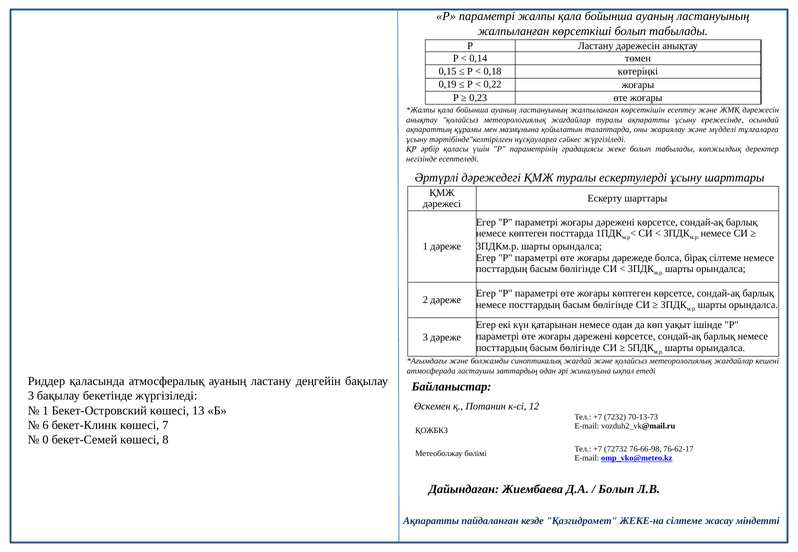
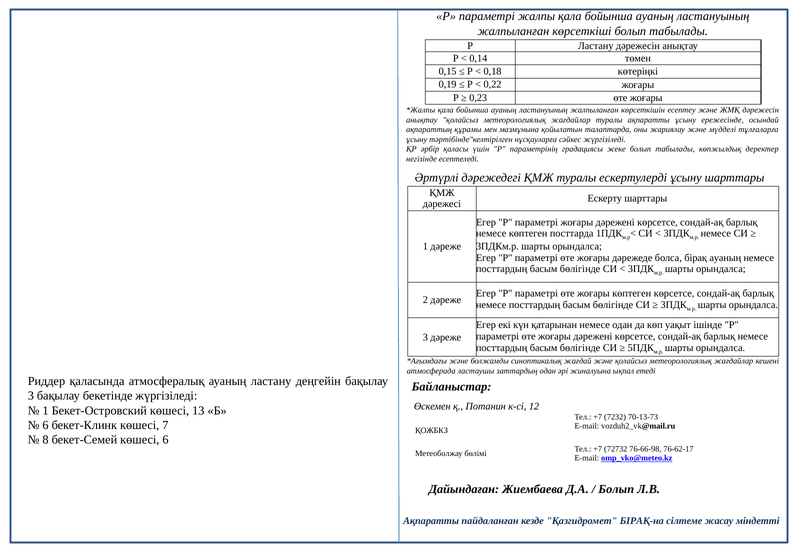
бірақ сілтеме: сілтеме -> ауаның
0: 0 -> 8
көшесі 8: 8 -> 6
ЖЕКЕ-на: ЖЕКЕ-на -> БІРАҚ-на
